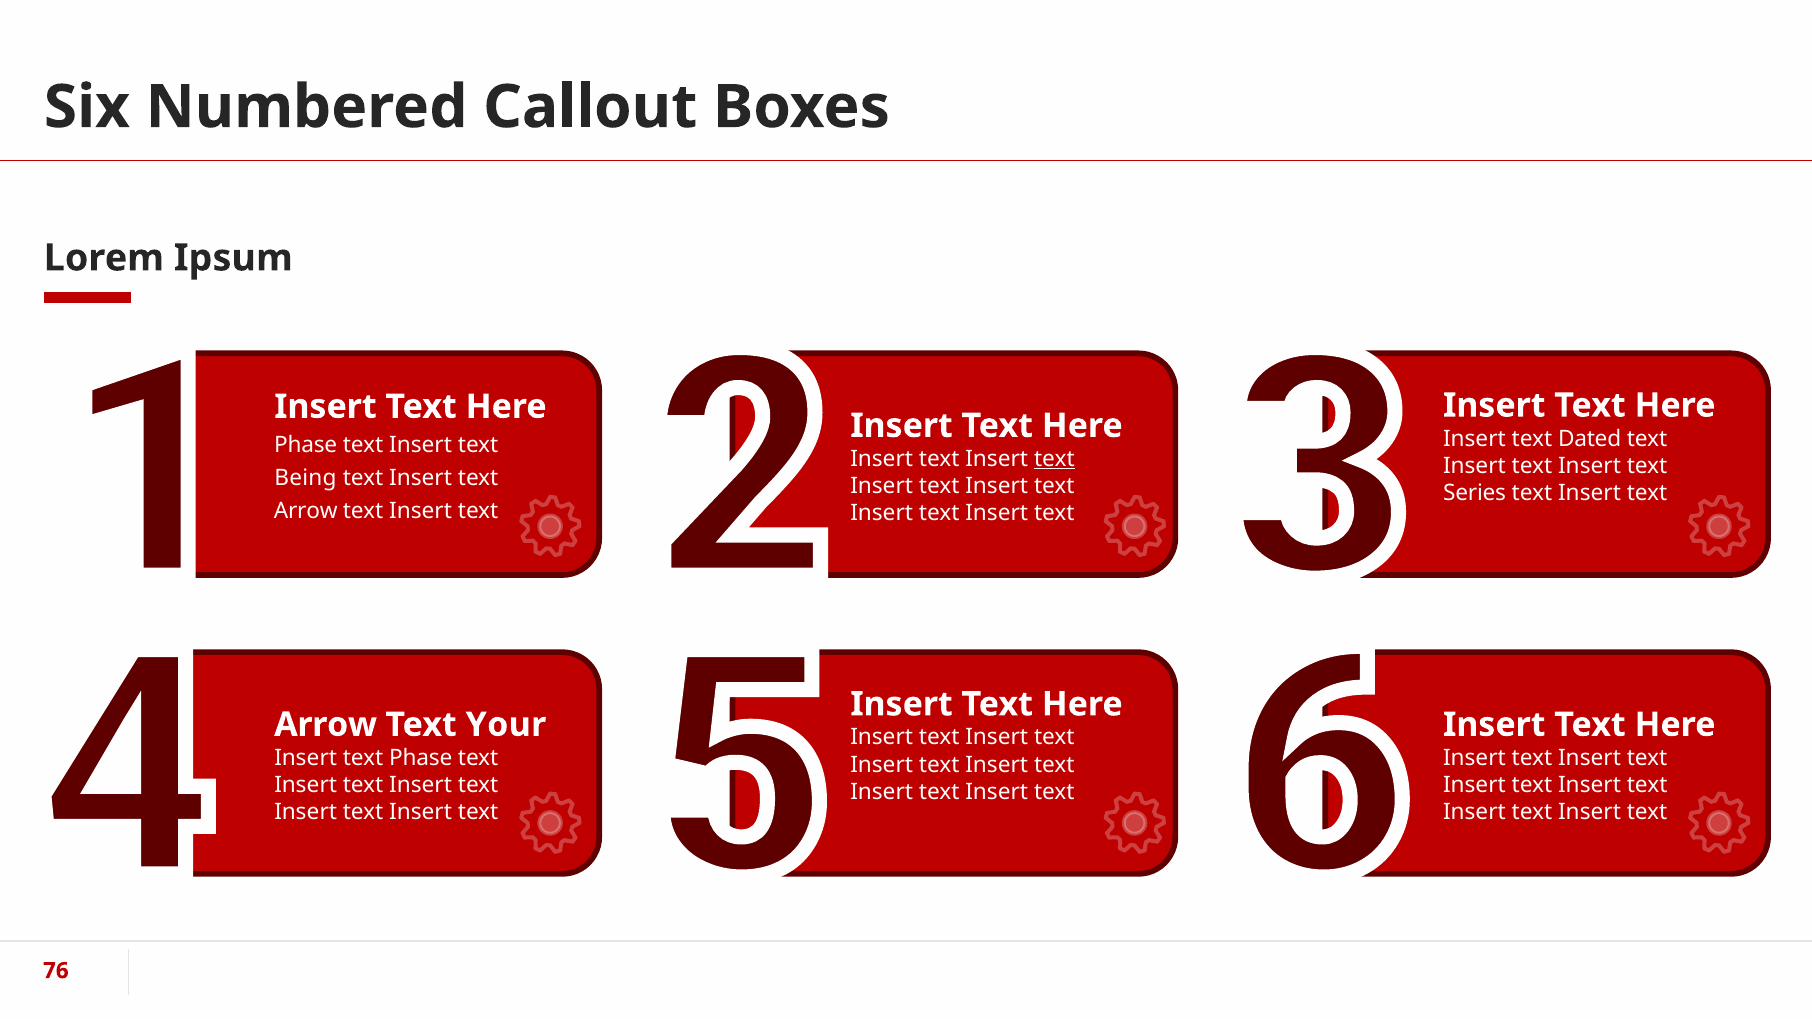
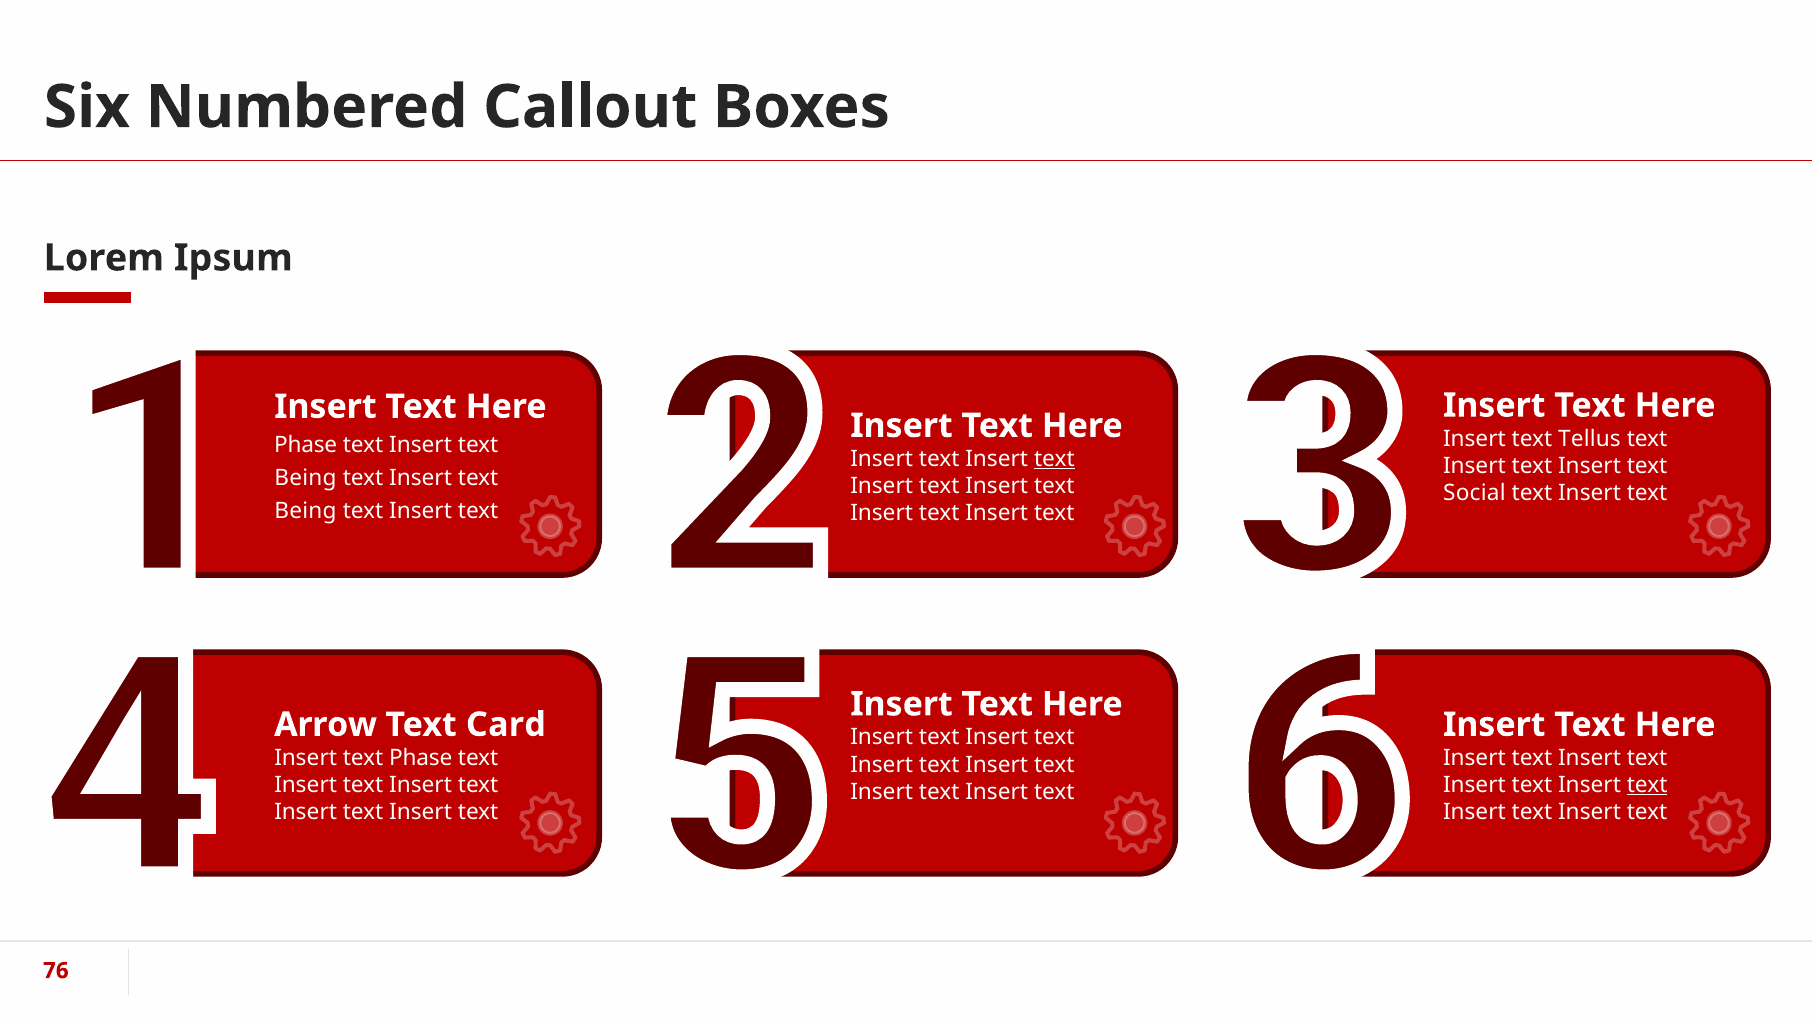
Dated: Dated -> Tellus
Series: Series -> Social
Arrow at (306, 511): Arrow -> Being
Your: Your -> Card
text at (1647, 785) underline: none -> present
